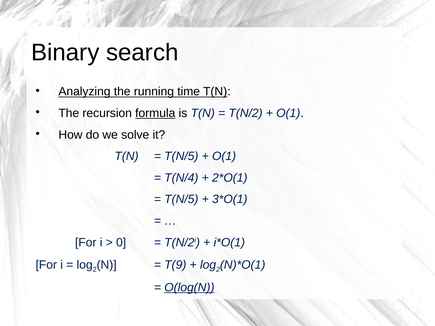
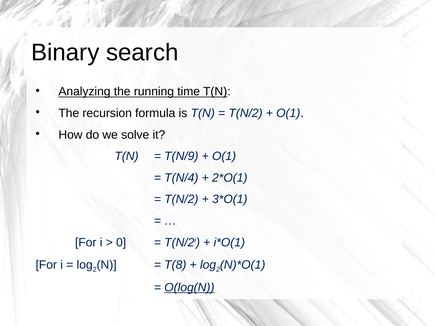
formula underline: present -> none
T(N/5 at (181, 156): T(N/5 -> T(N/9
T(N/5 at (181, 199): T(N/5 -> T(N/2
T(9: T(9 -> T(8
